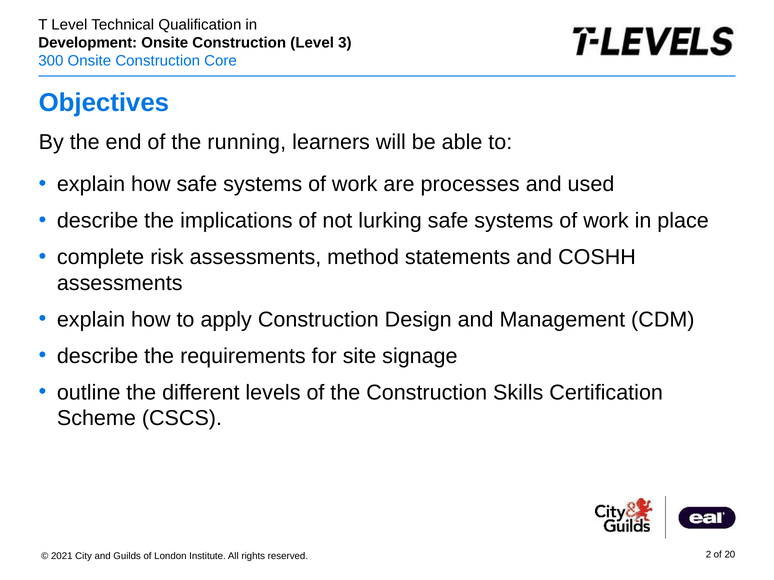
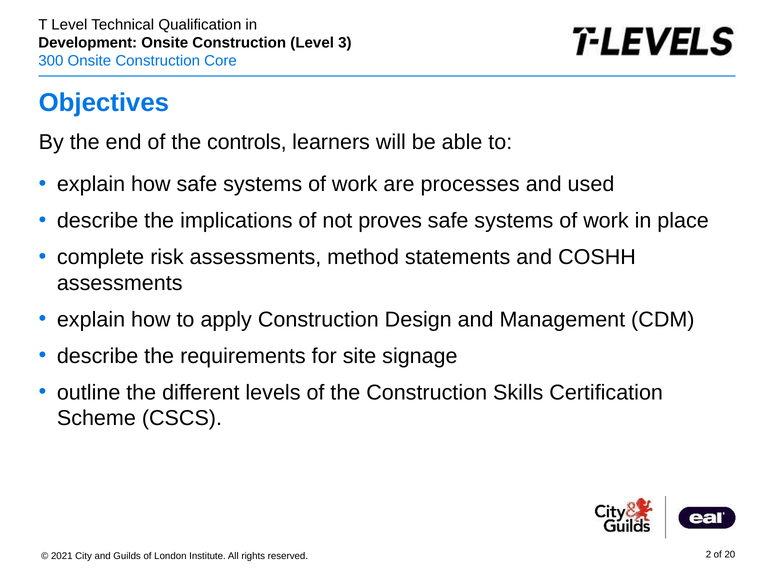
running: running -> controls
lurking: lurking -> proves
